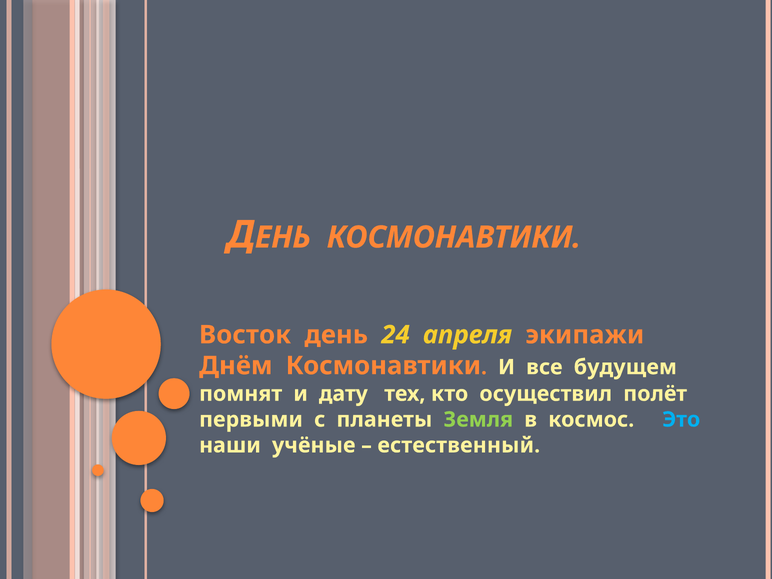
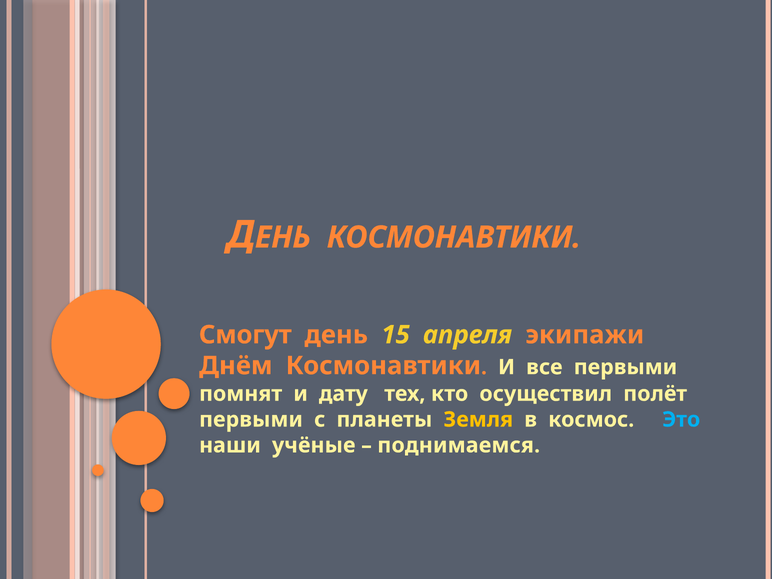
Восток: Восток -> Смогут
24: 24 -> 15
все будущем: будущем -> первыми
Земля colour: light green -> yellow
естественный: естественный -> поднимаемся
